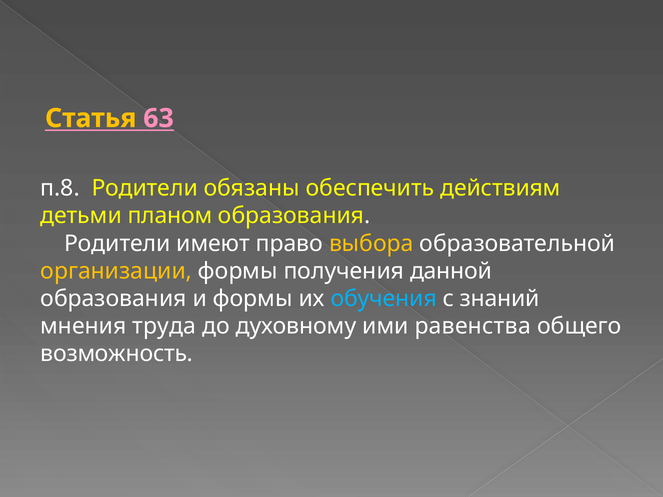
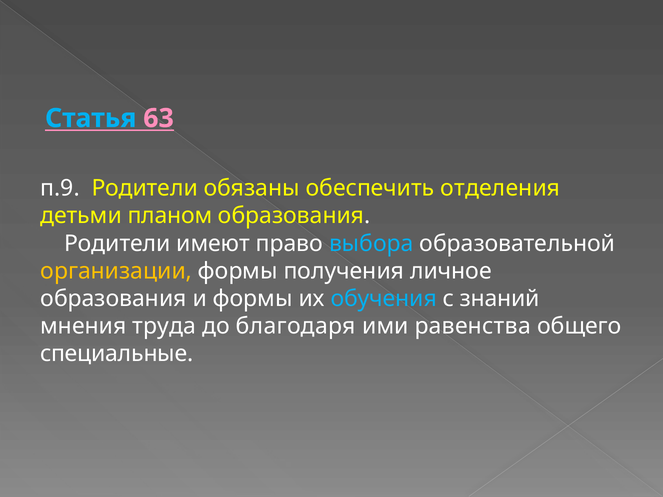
Статья colour: yellow -> light blue
п.8: п.8 -> п.9
действиям: действиям -> отделения
выбора colour: yellow -> light blue
данной: данной -> личное
духовному: духовному -> благодаря
возможность: возможность -> специальные
